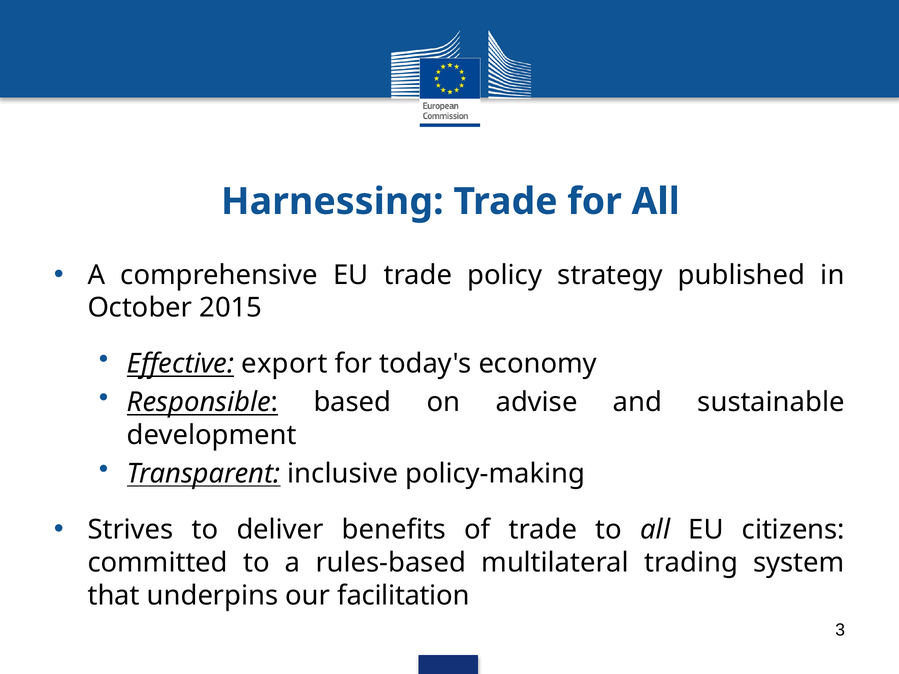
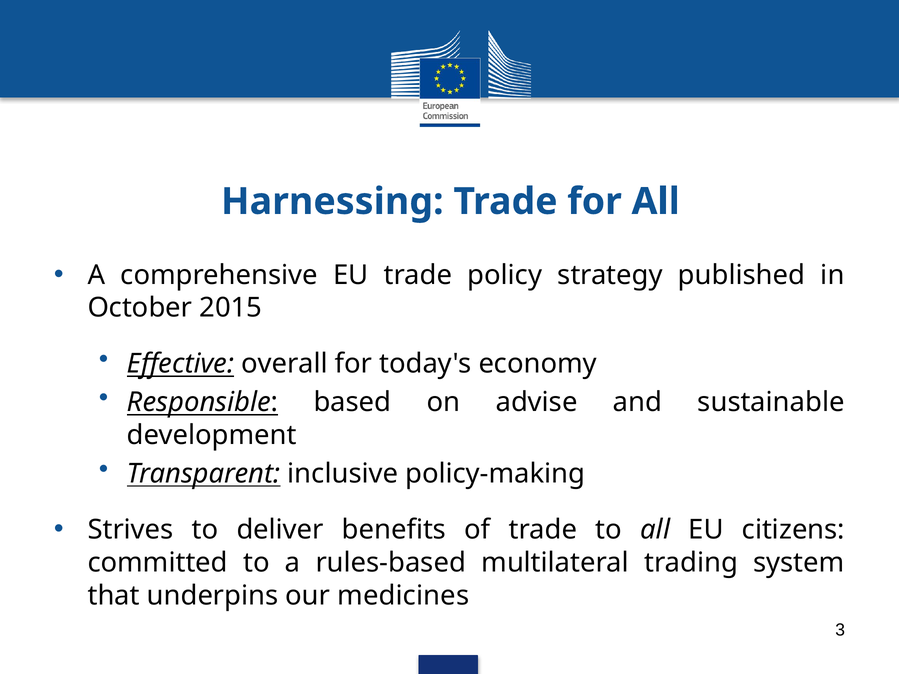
export: export -> overall
facilitation: facilitation -> medicines
